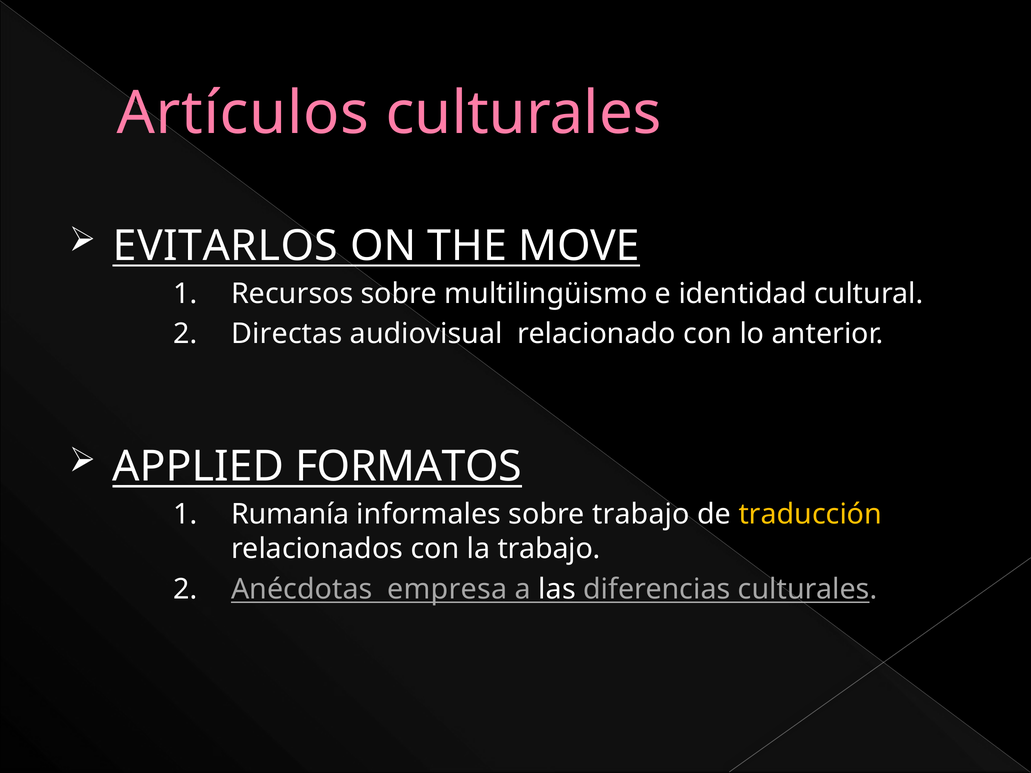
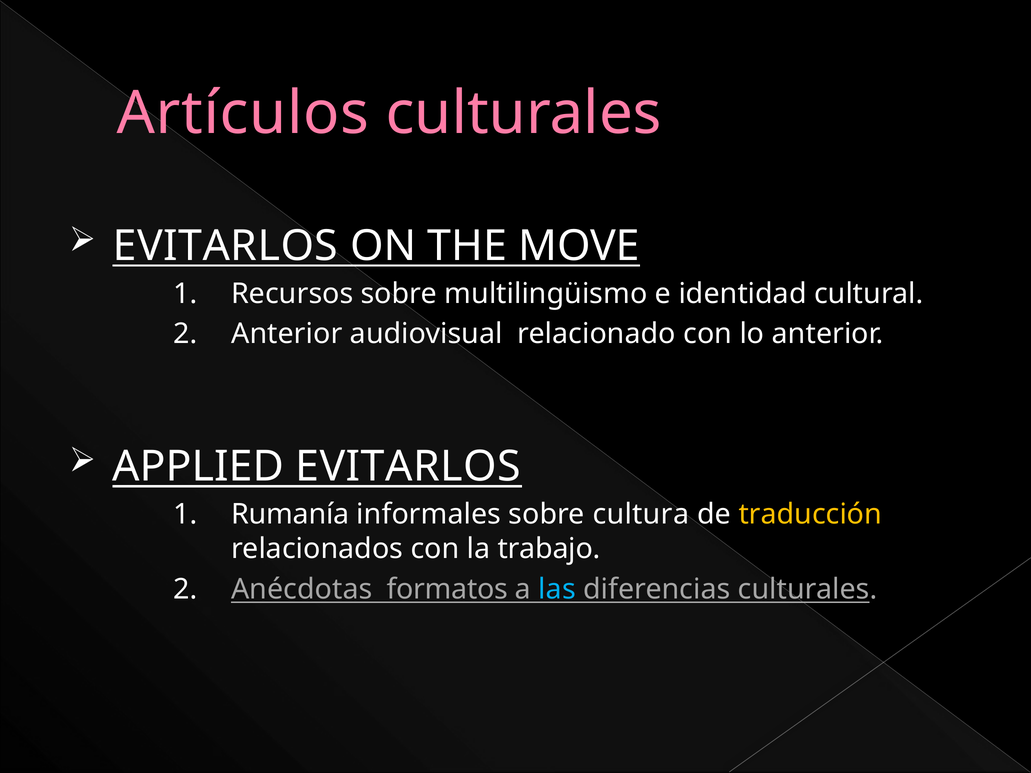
Directas at (287, 334): Directas -> Anterior
APPLIED FORMATOS: FORMATOS -> EVITARLOS
sobre trabajo: trabajo -> cultura
empresa: empresa -> formatos
las colour: white -> light blue
